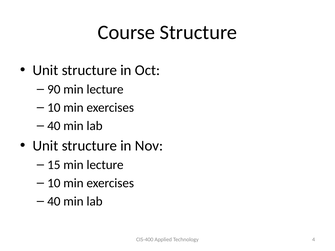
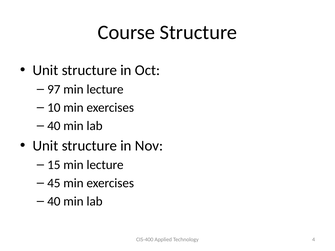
90: 90 -> 97
10 at (54, 183): 10 -> 45
